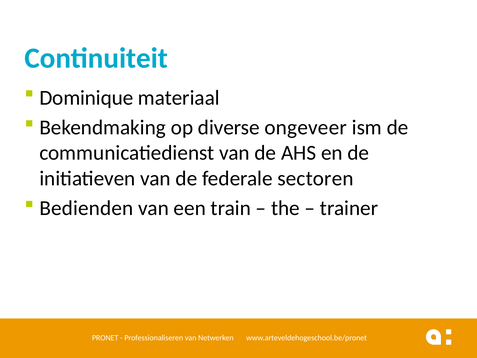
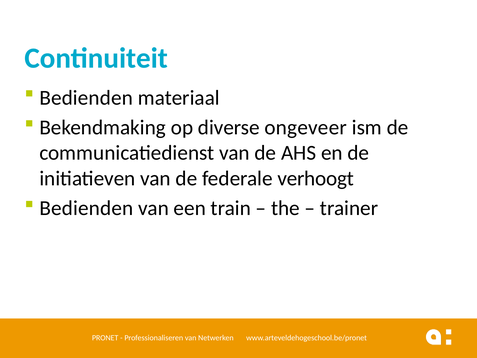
Dominique at (86, 98): Dominique -> Bedienden
sectoren: sectoren -> verhoogt
